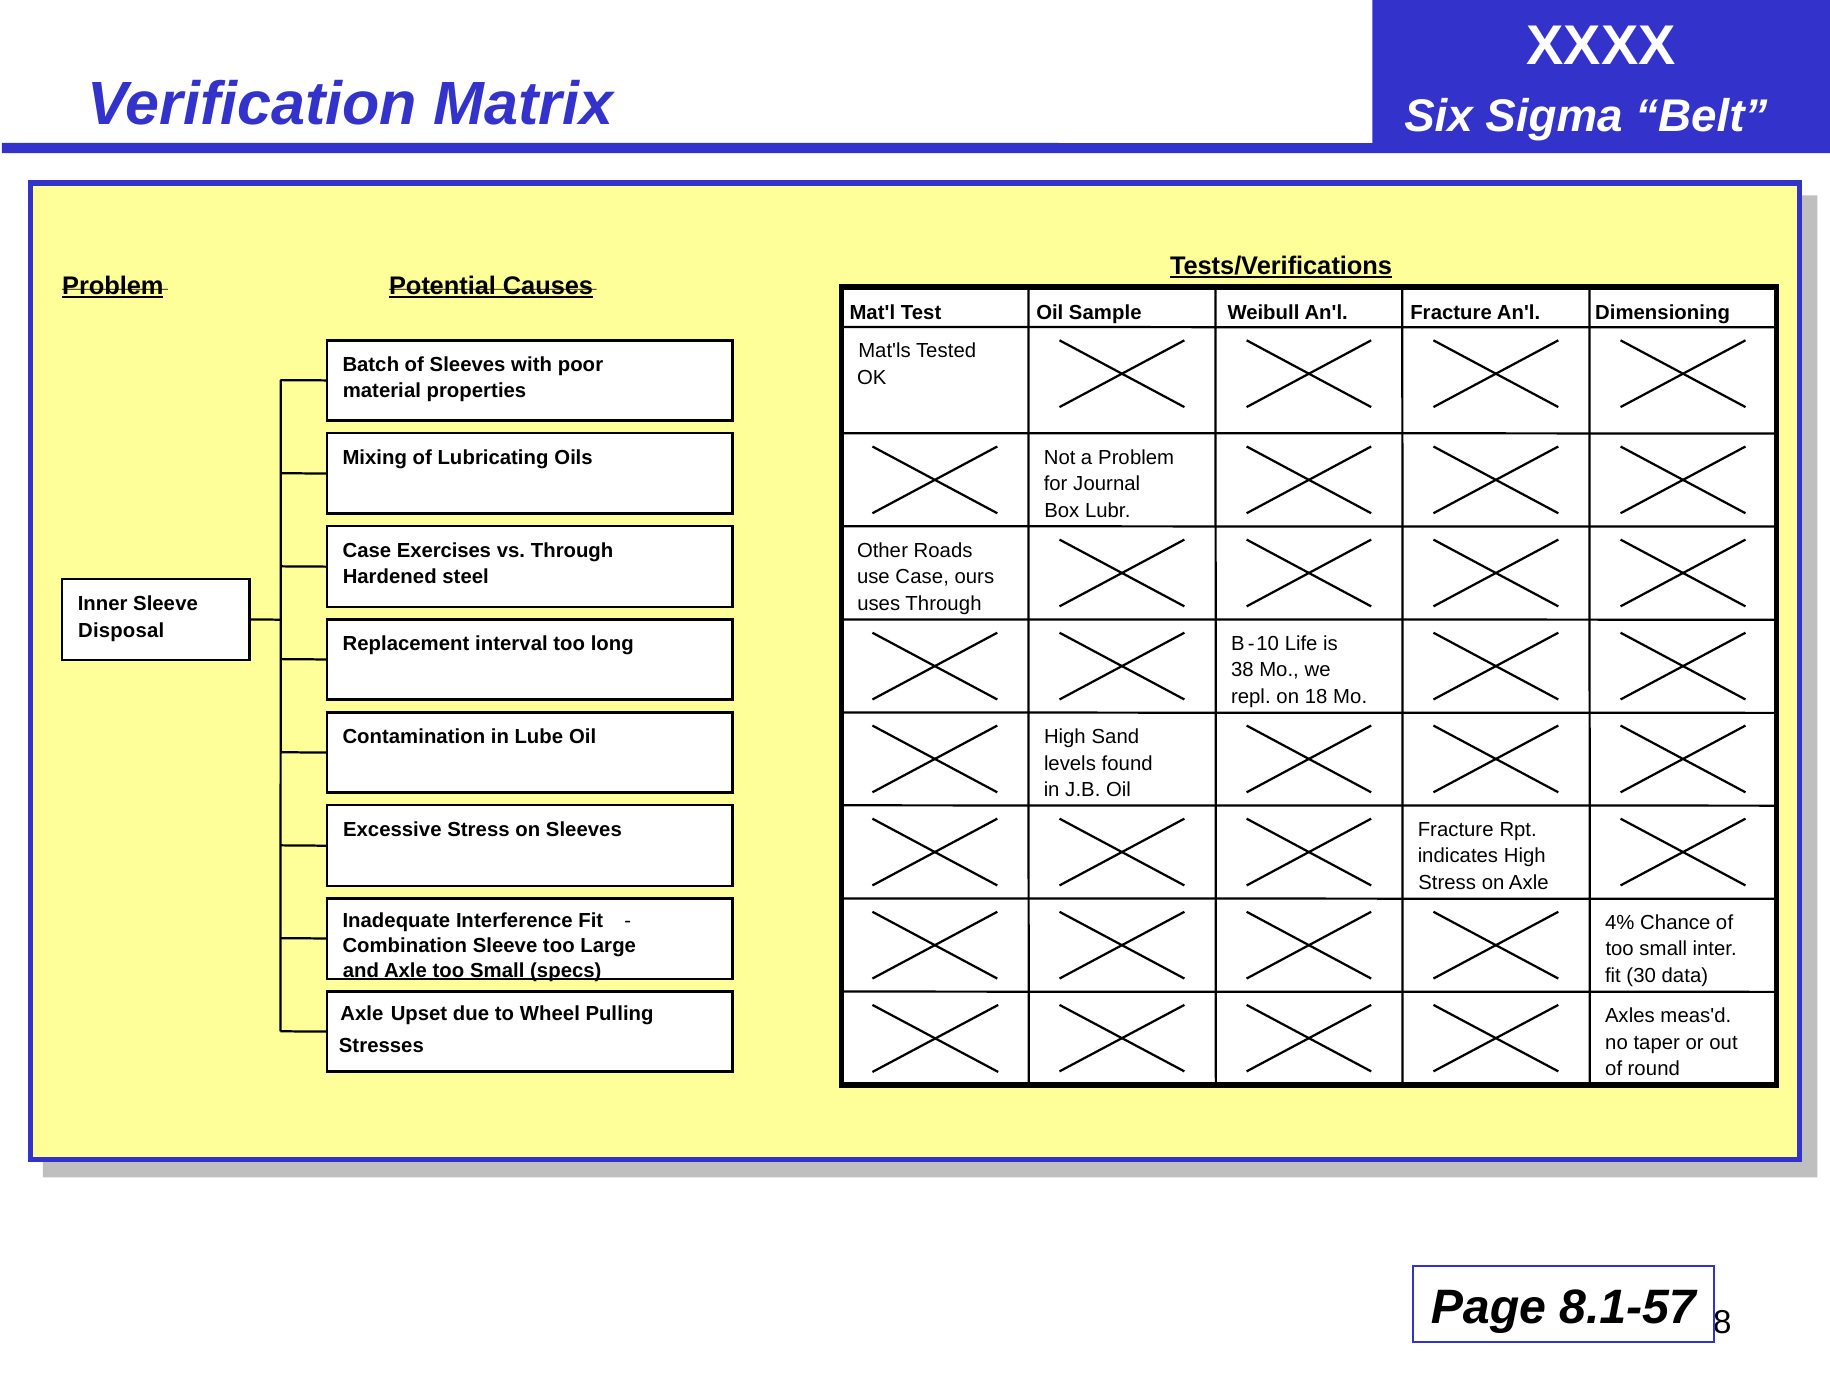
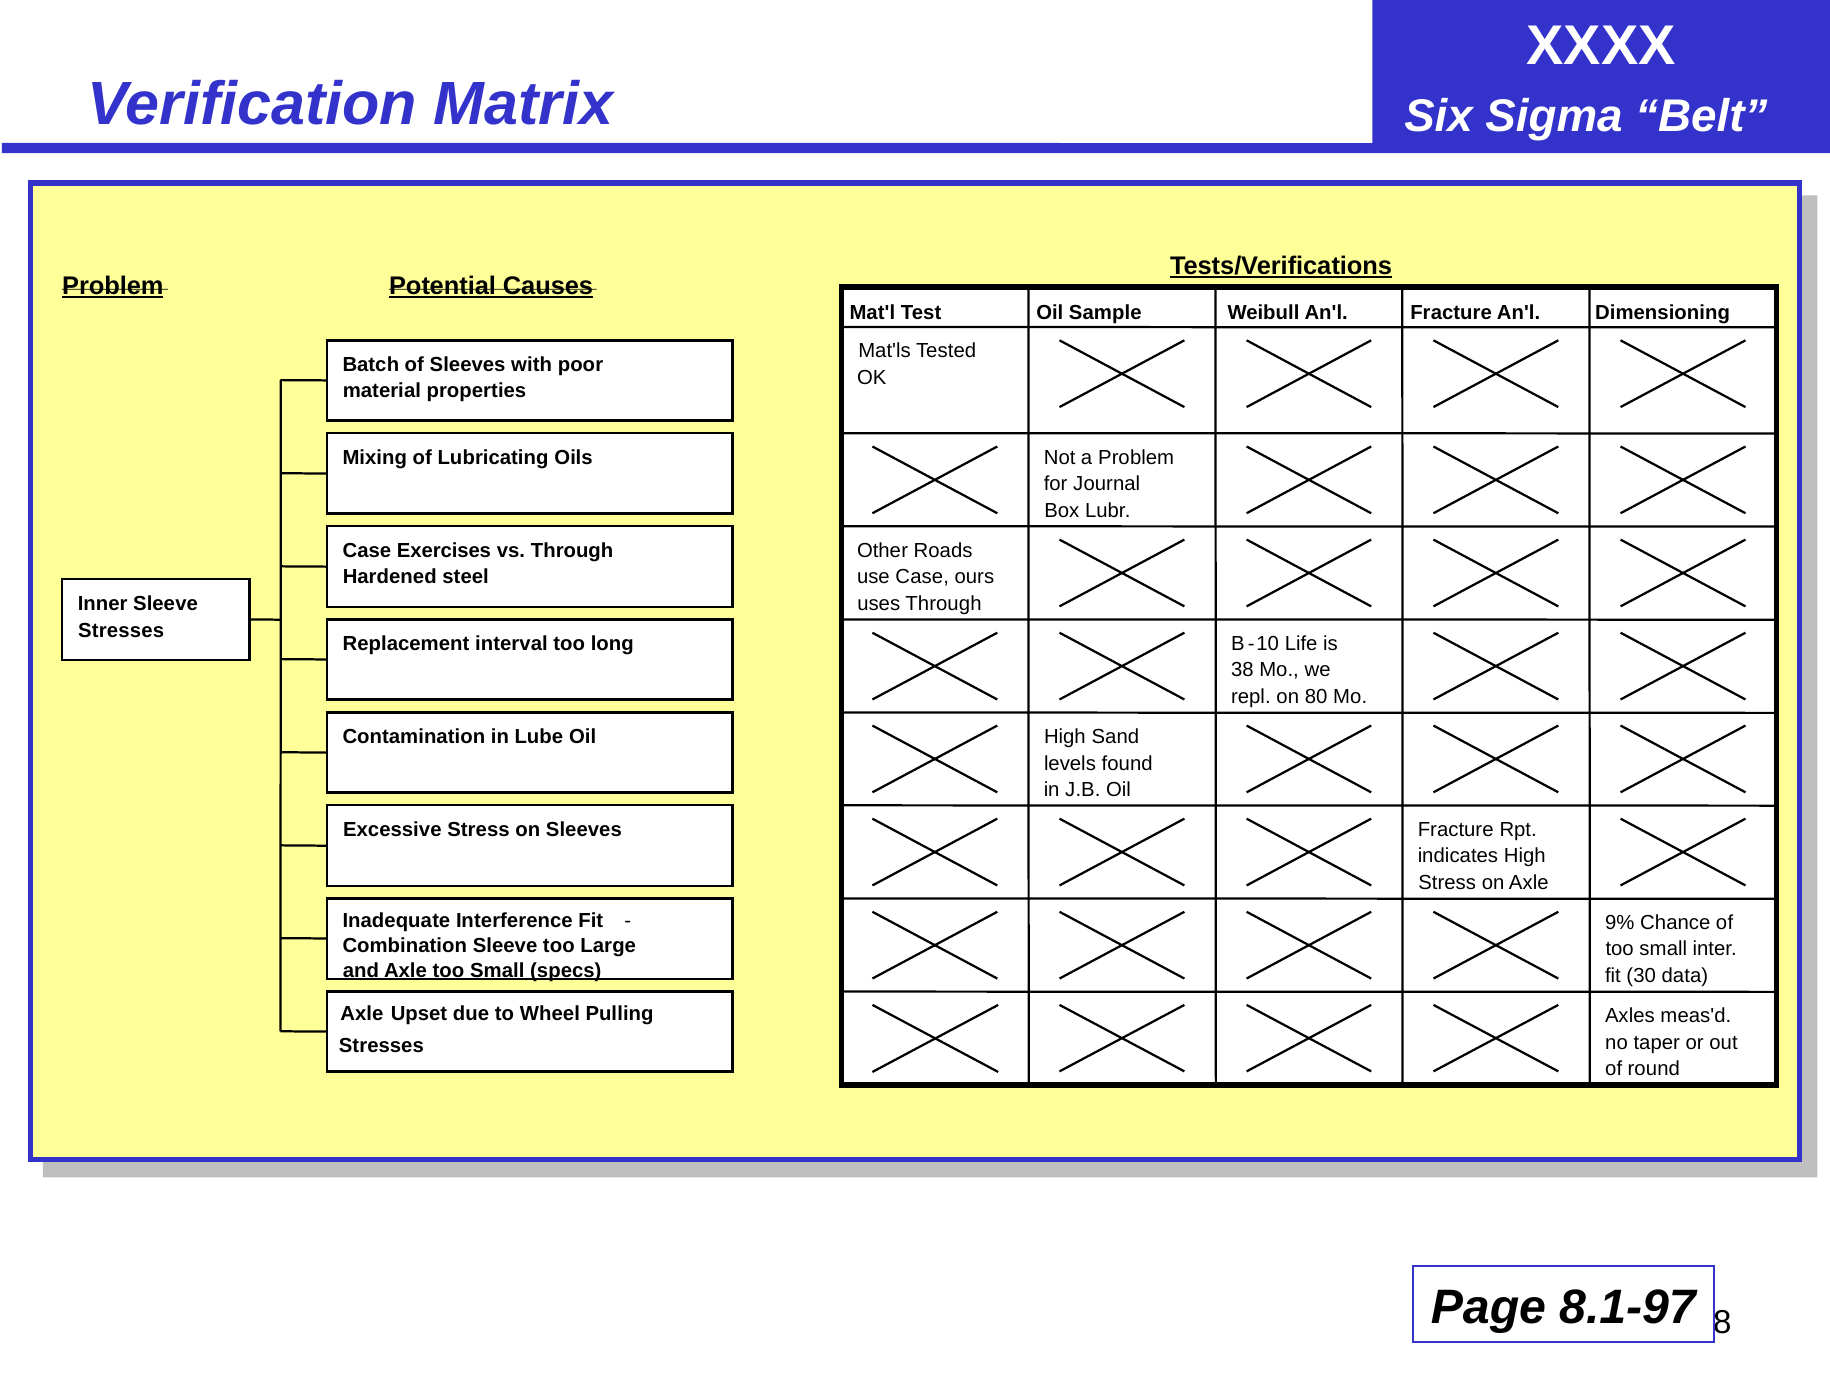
Disposal at (121, 630): Disposal -> Stresses
on 18: 18 -> 80
4%: 4% -> 9%
8.1-57: 8.1-57 -> 8.1-97
